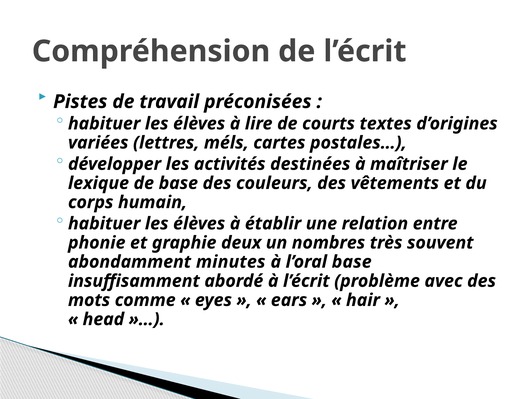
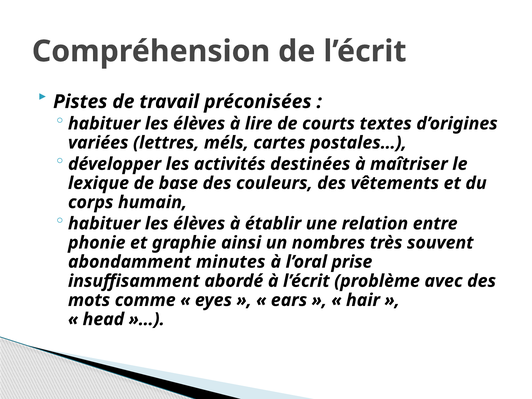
deux: deux -> ainsi
l’oral base: base -> prise
